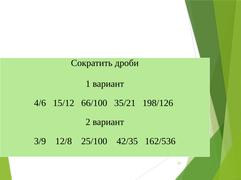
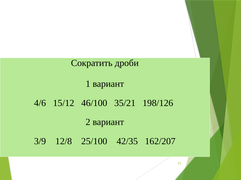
66/100: 66/100 -> 46/100
162/536: 162/536 -> 162/207
